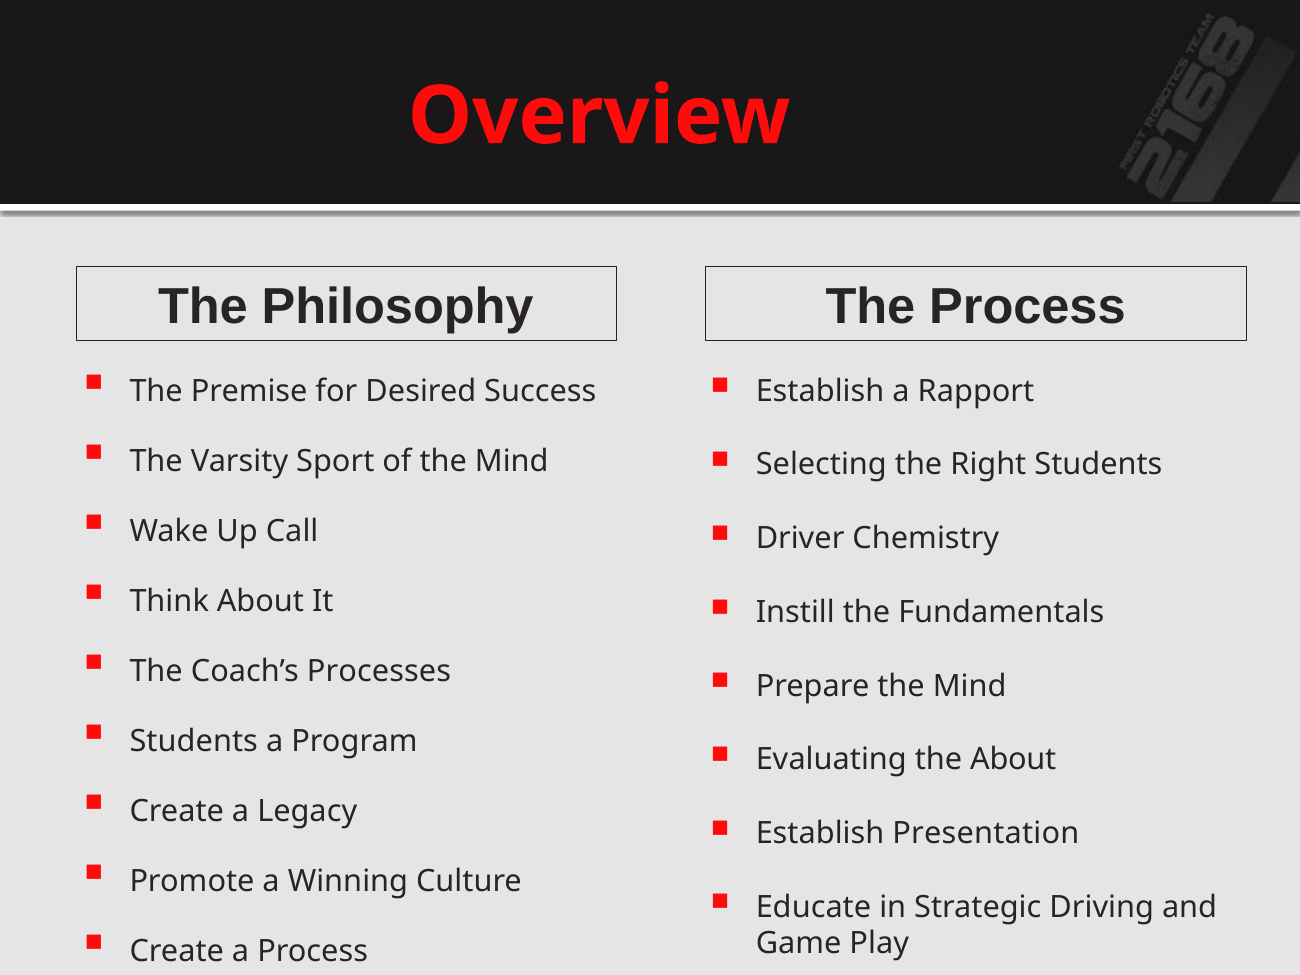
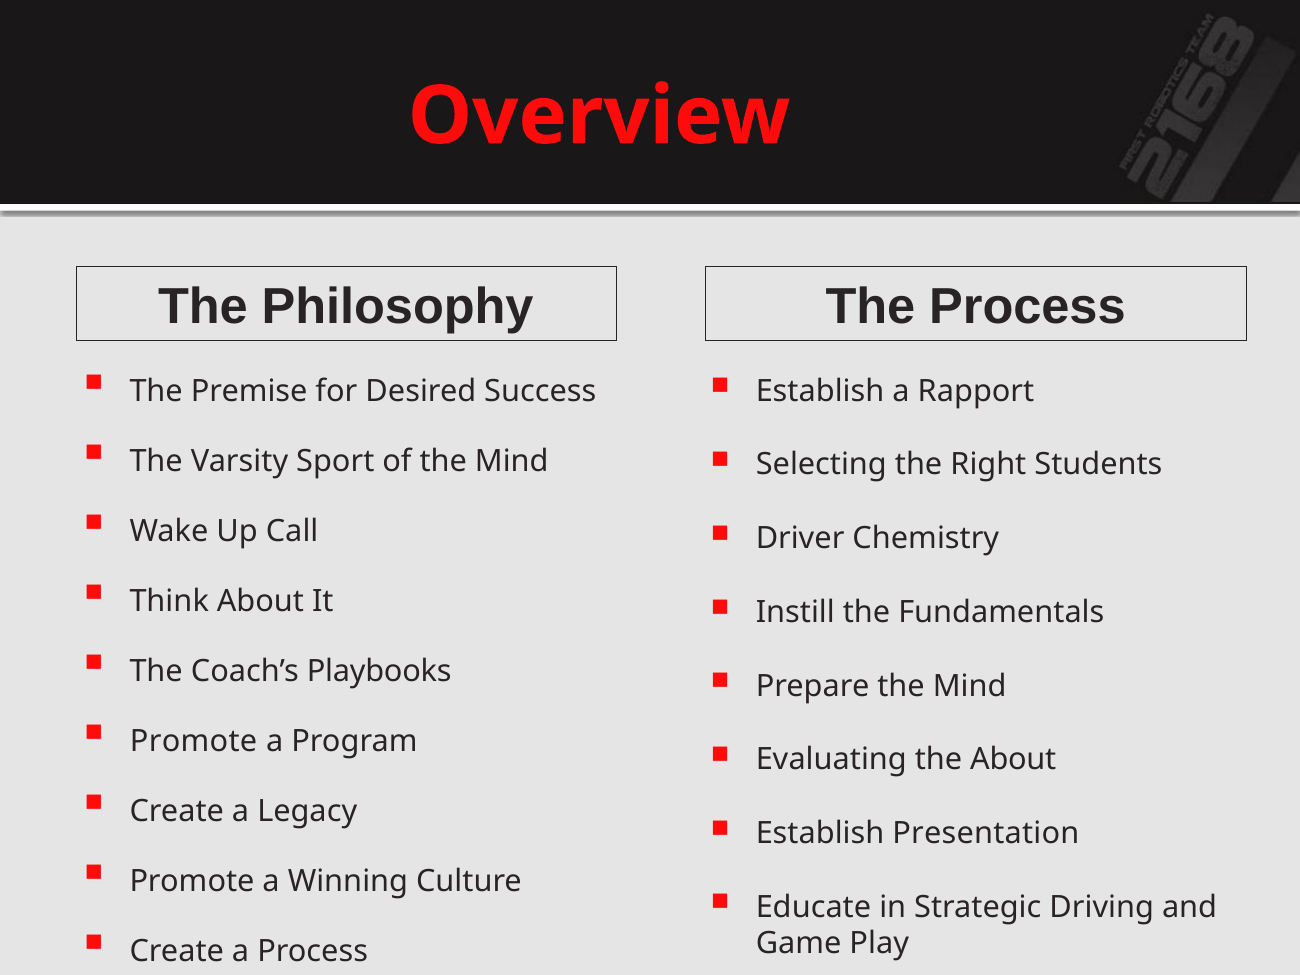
Processes: Processes -> Playbooks
Students at (194, 741): Students -> Promote
